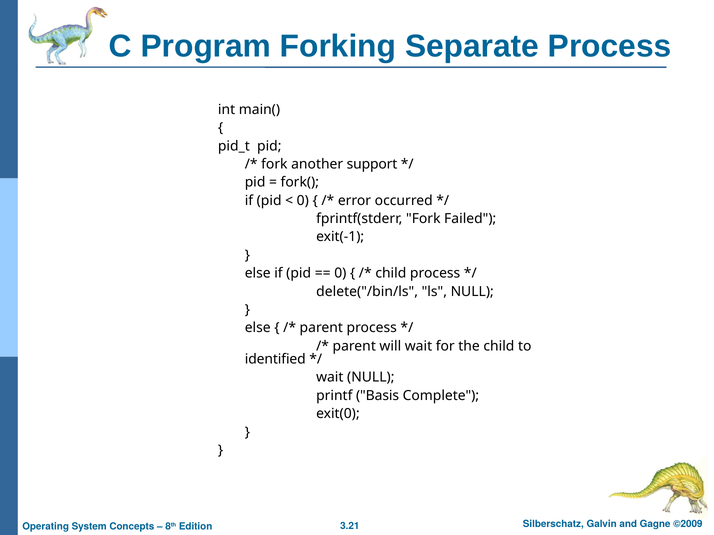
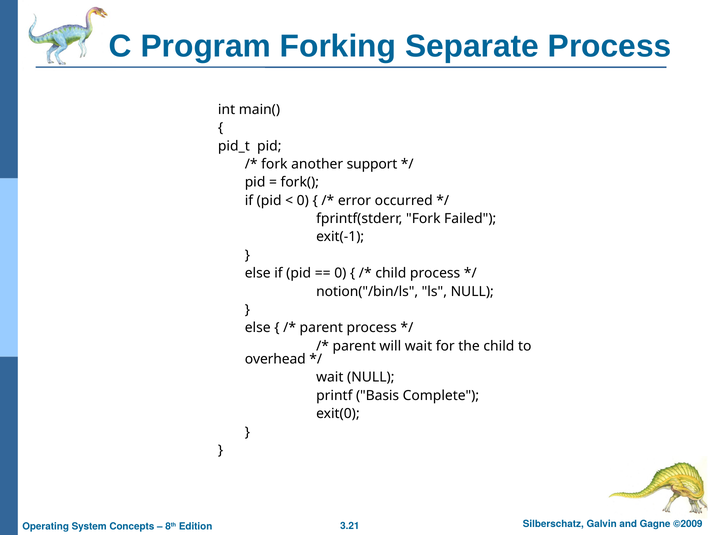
delete("/bin/ls: delete("/bin/ls -> notion("/bin/ls
identified: identified -> overhead
